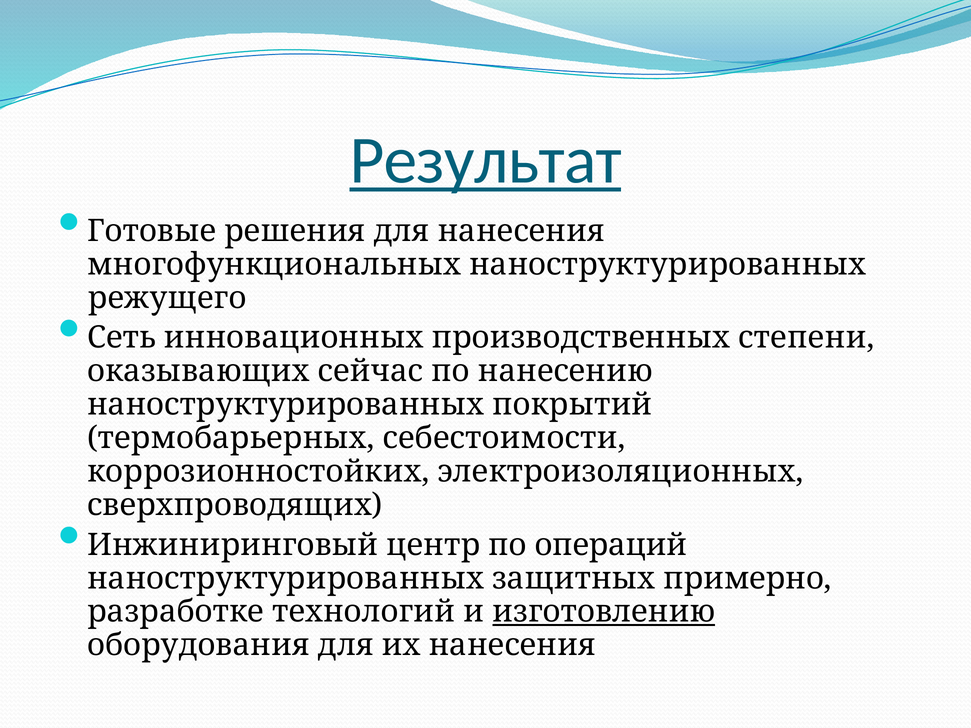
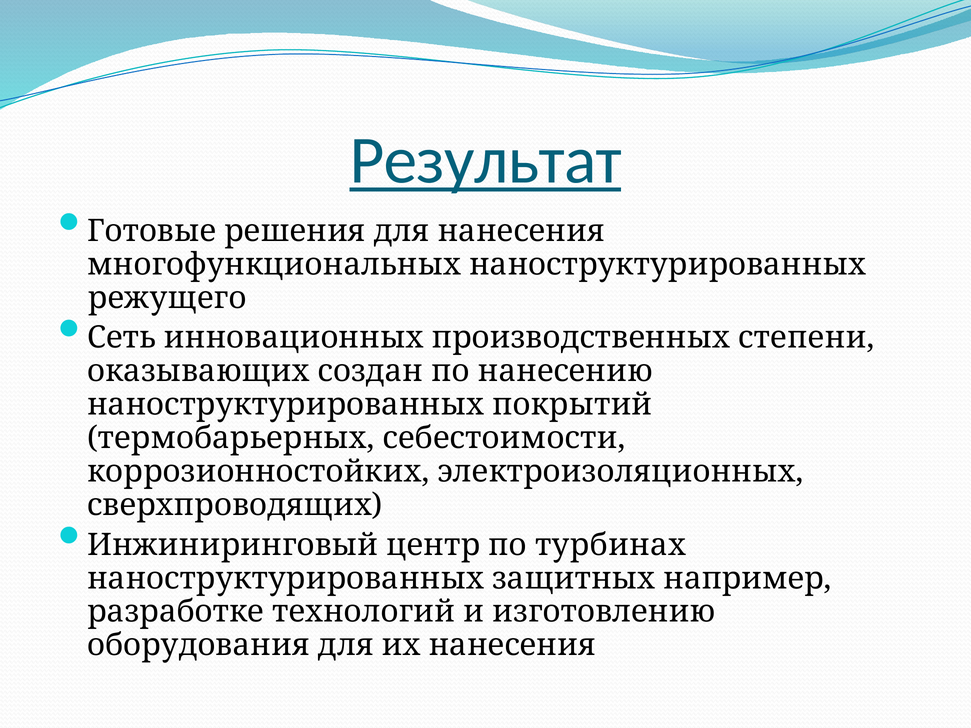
сейчас: сейчас -> создан
операций: операций -> турбинах
примерно: примерно -> например
изготовлению underline: present -> none
